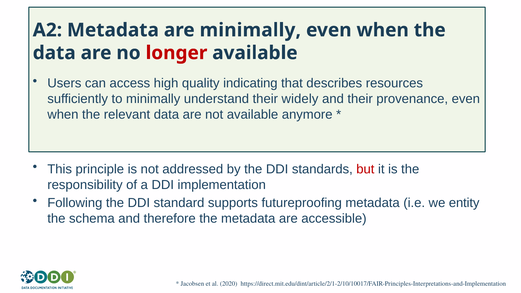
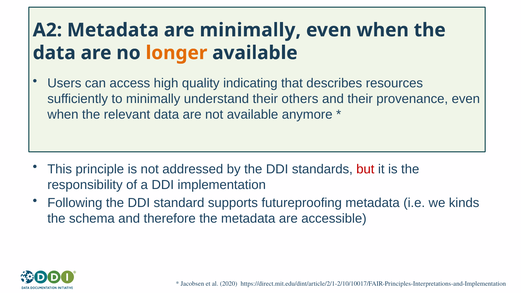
longer colour: red -> orange
widely: widely -> others
entity: entity -> kinds
